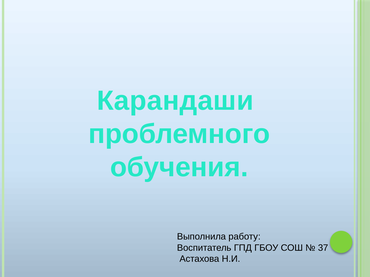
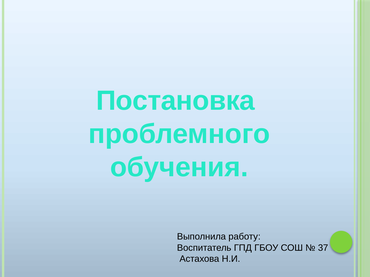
Карандаши: Карандаши -> Постановка
